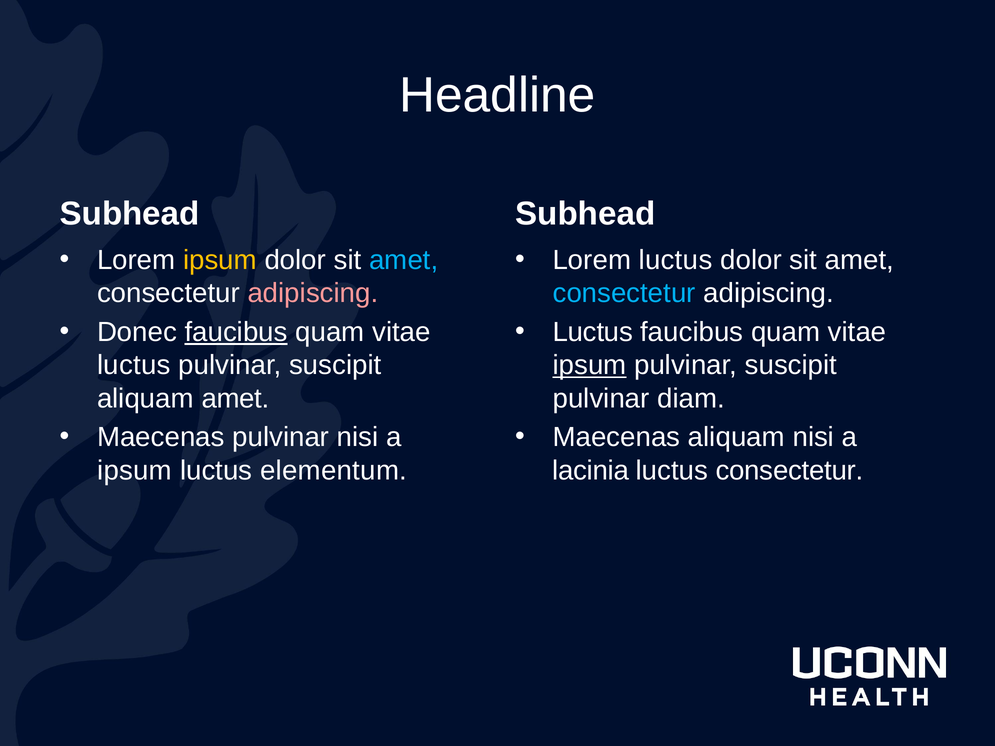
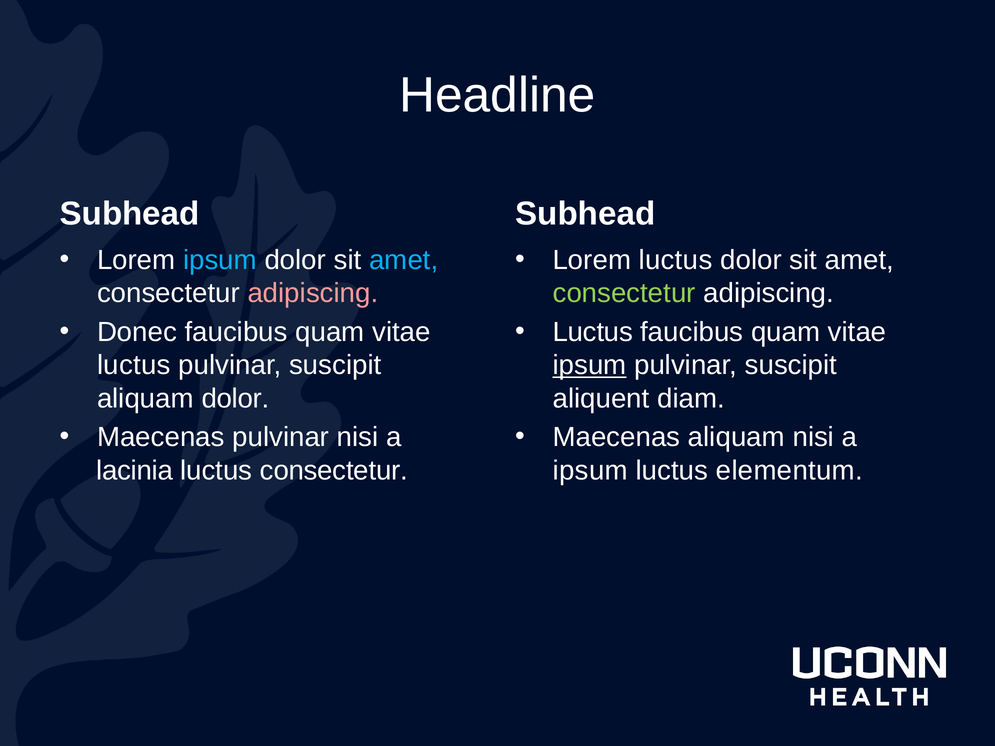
ipsum at (220, 260) colour: yellow -> light blue
consectetur at (624, 293) colour: light blue -> light green
faucibus at (236, 332) underline: present -> none
aliquam amet: amet -> dolor
pulvinar at (601, 399): pulvinar -> aliquent
ipsum at (135, 471): ipsum -> lacinia
luctus elementum: elementum -> consectetur
lacinia at (591, 471): lacinia -> ipsum
luctus consectetur: consectetur -> elementum
